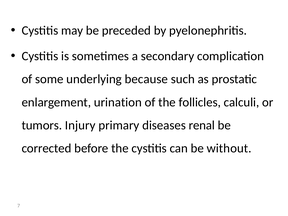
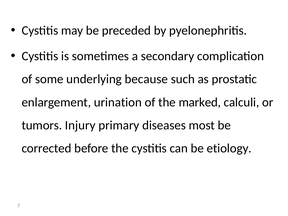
follicles: follicles -> marked
renal: renal -> most
without: without -> etiology
